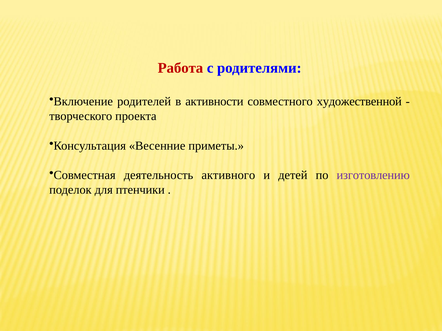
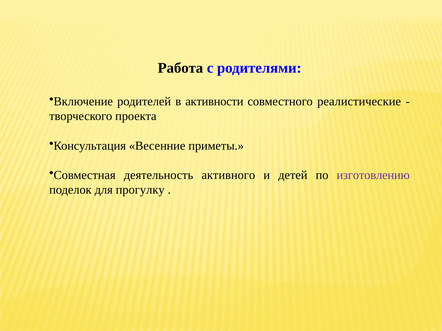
Работа colour: red -> black
художественной: художественной -> реалистические
птенчики: птенчики -> прогулку
